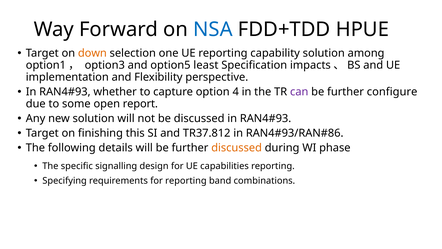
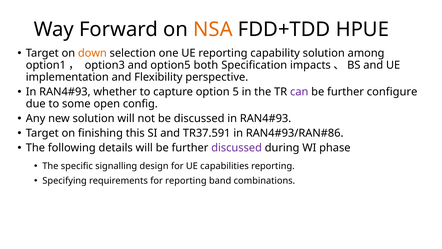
NSA colour: blue -> orange
least: least -> both
4: 4 -> 5
report: report -> config
TR37.812: TR37.812 -> TR37.591
discussed at (237, 148) colour: orange -> purple
